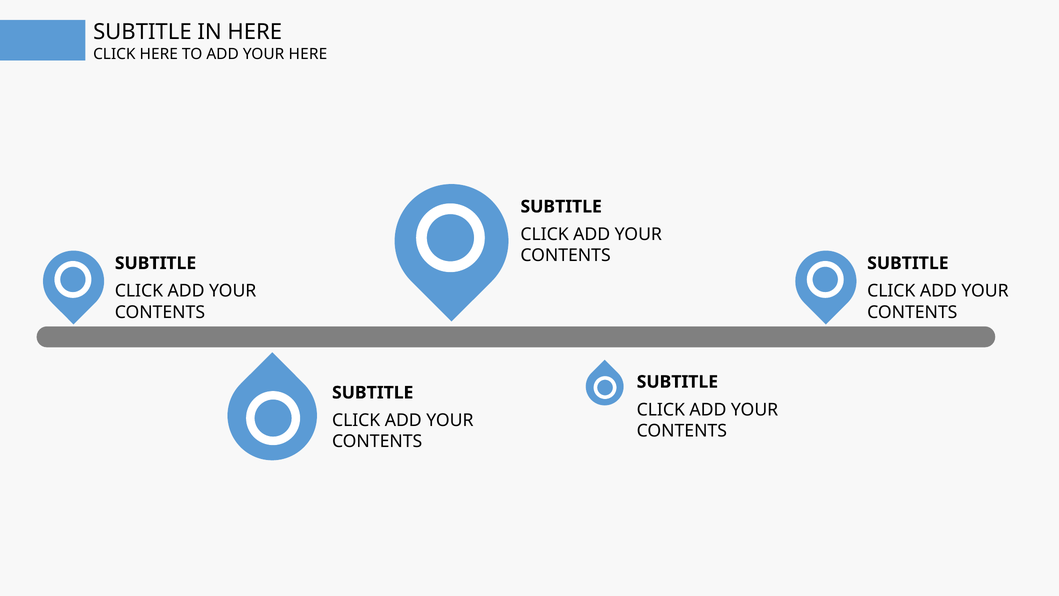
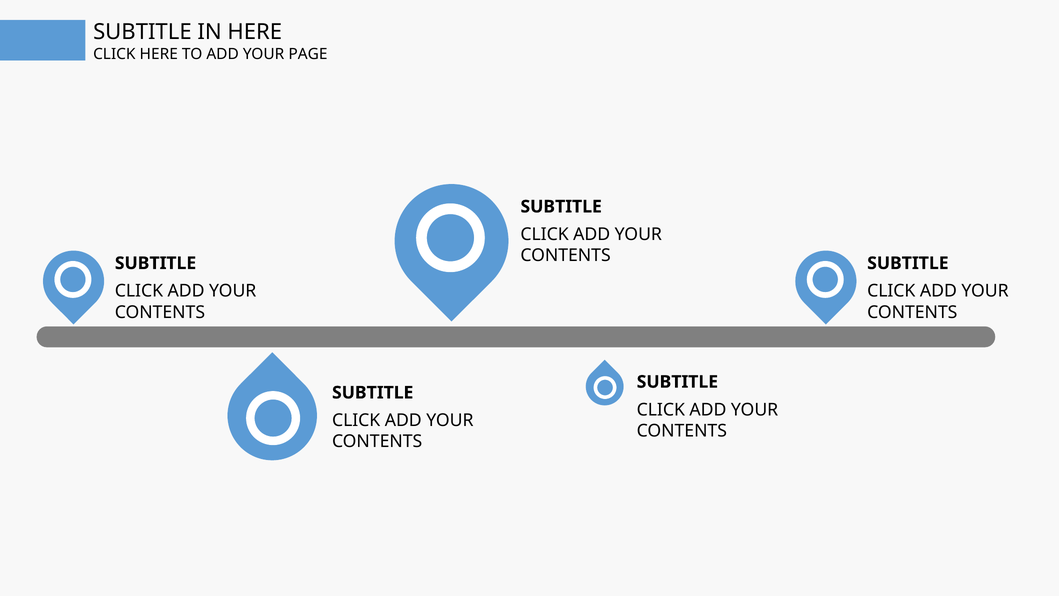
YOUR HERE: HERE -> PAGE
